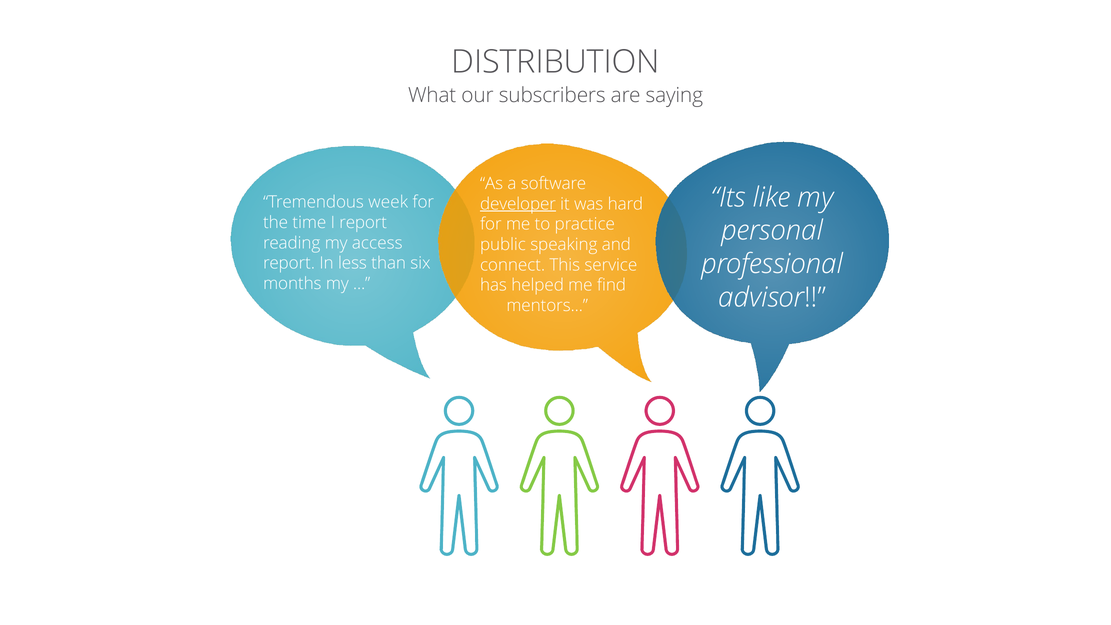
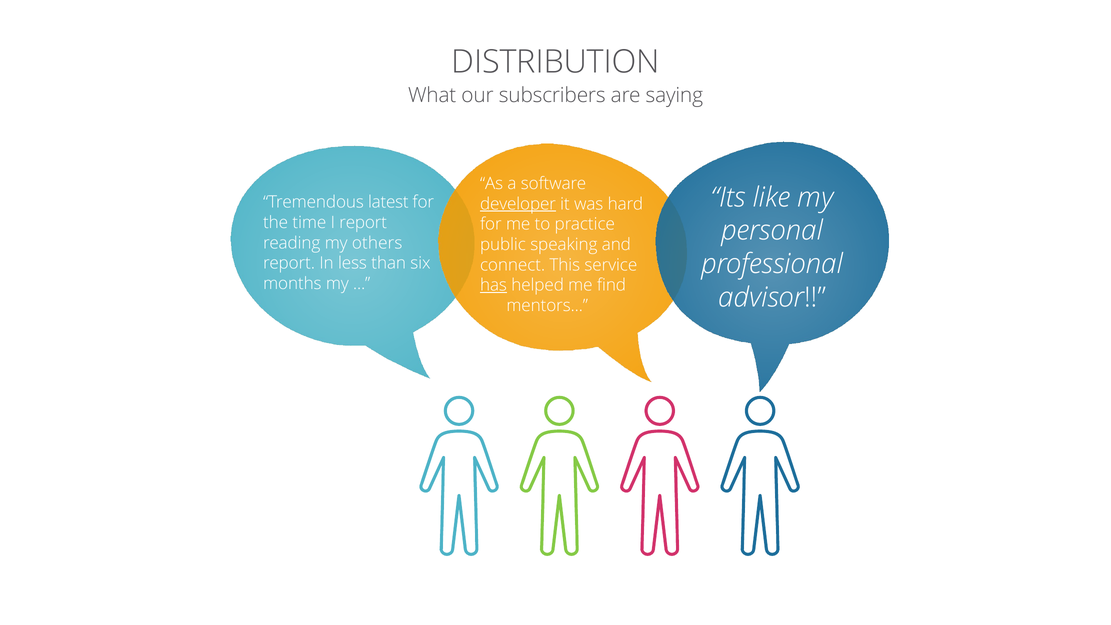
week: week -> latest
access: access -> others
has underline: none -> present
